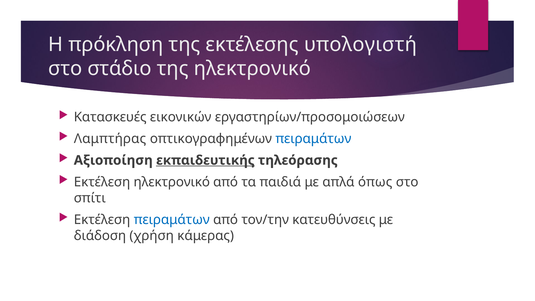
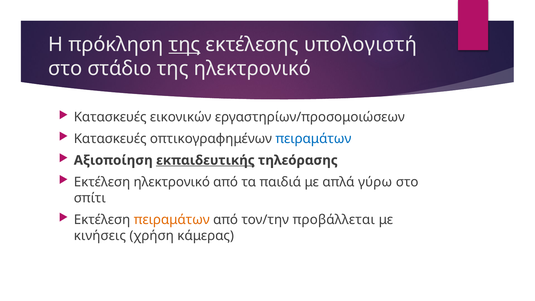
της at (185, 44) underline: none -> present
Λαμπτήρας at (110, 139): Λαμπτήρας -> Κατασκευές
όπως: όπως -> γύρω
πειραμάτων at (172, 220) colour: blue -> orange
κατευθύνσεις: κατευθύνσεις -> προβάλλεται
διάδοση: διάδοση -> κινήσεις
